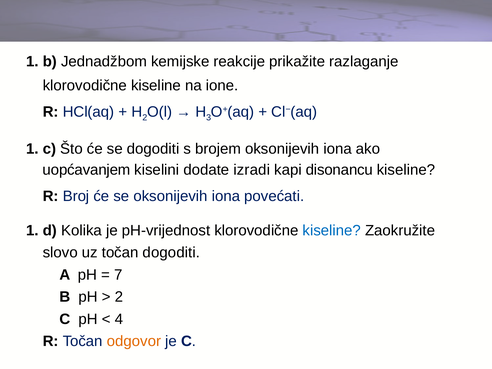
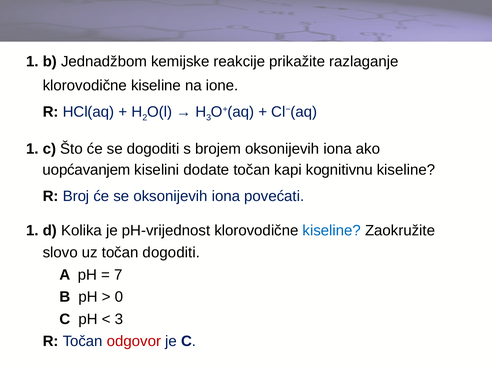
dodate izradi: izradi -> točan
disonancu: disonancu -> kognitivnu
2 at (119, 297): 2 -> 0
4 at (119, 319): 4 -> 3
odgovor colour: orange -> red
